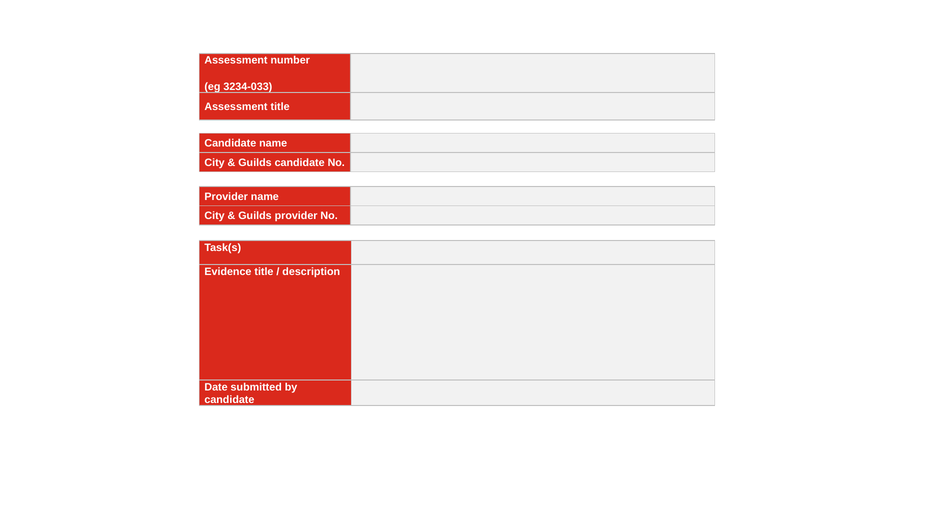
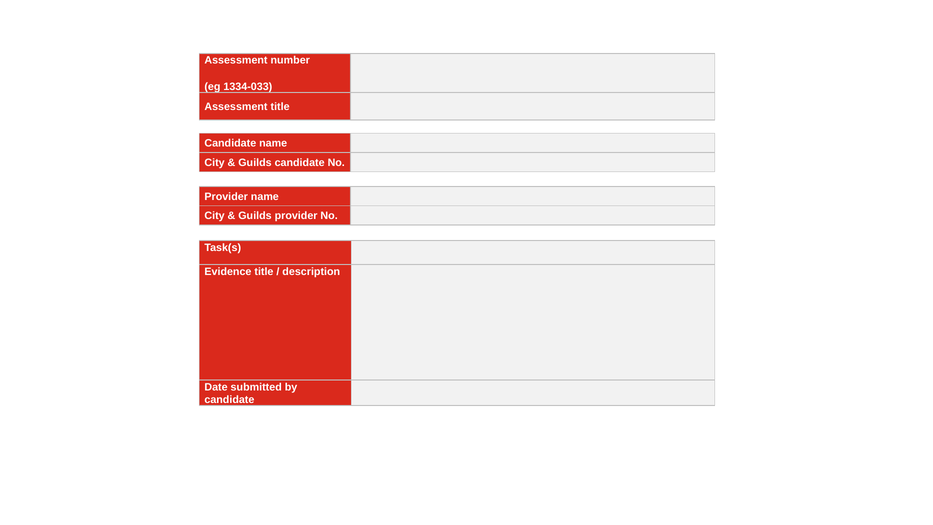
3234-033: 3234-033 -> 1334-033
